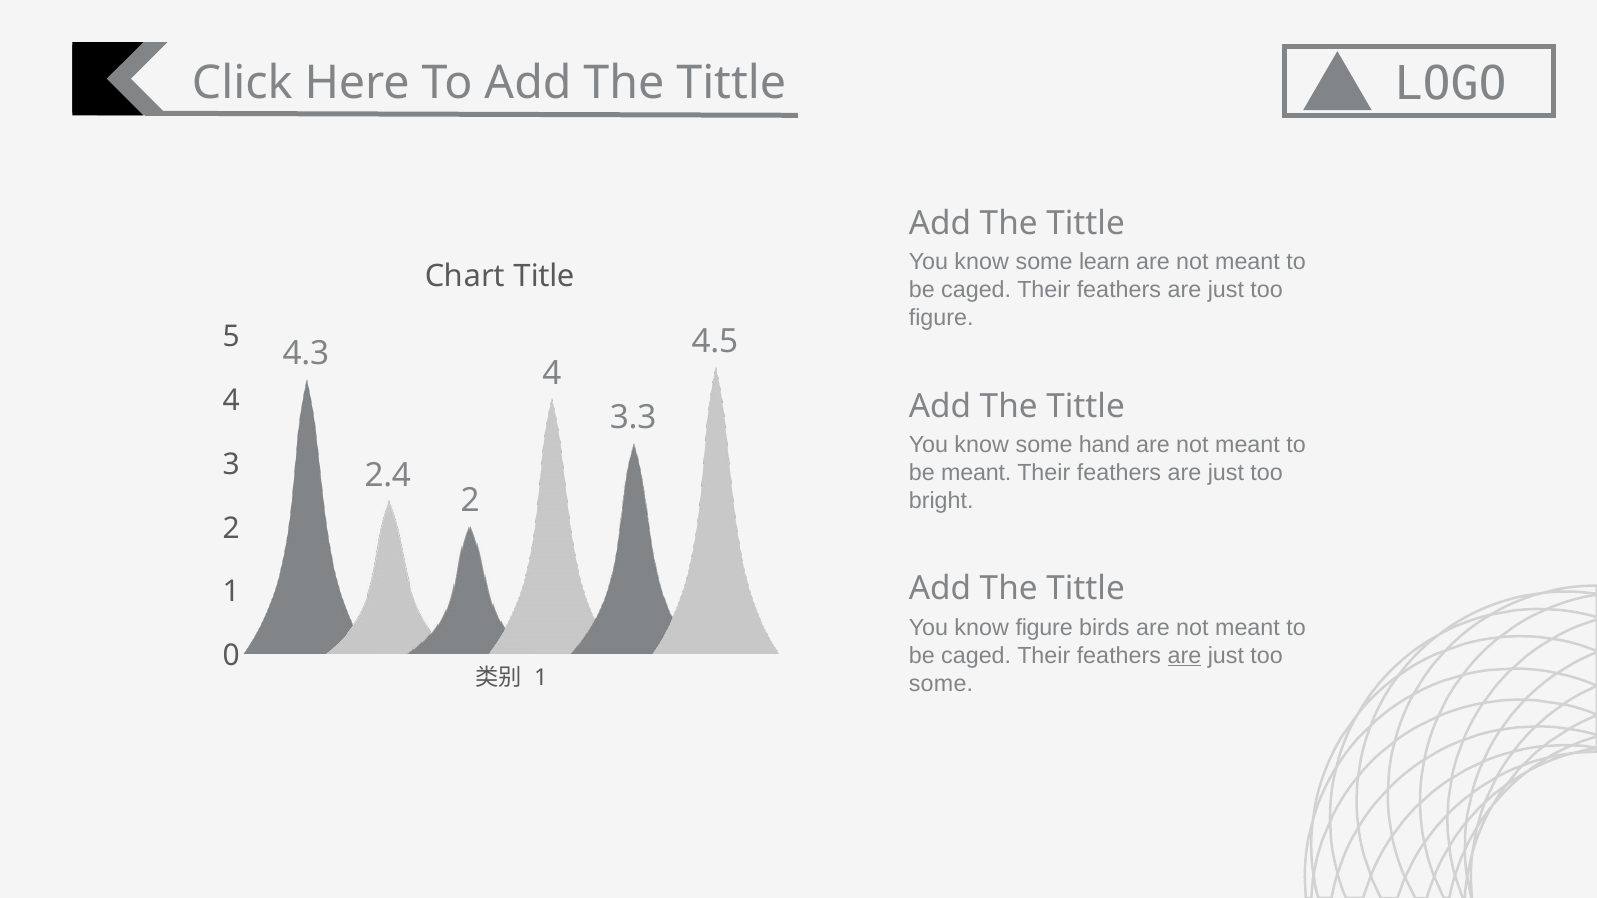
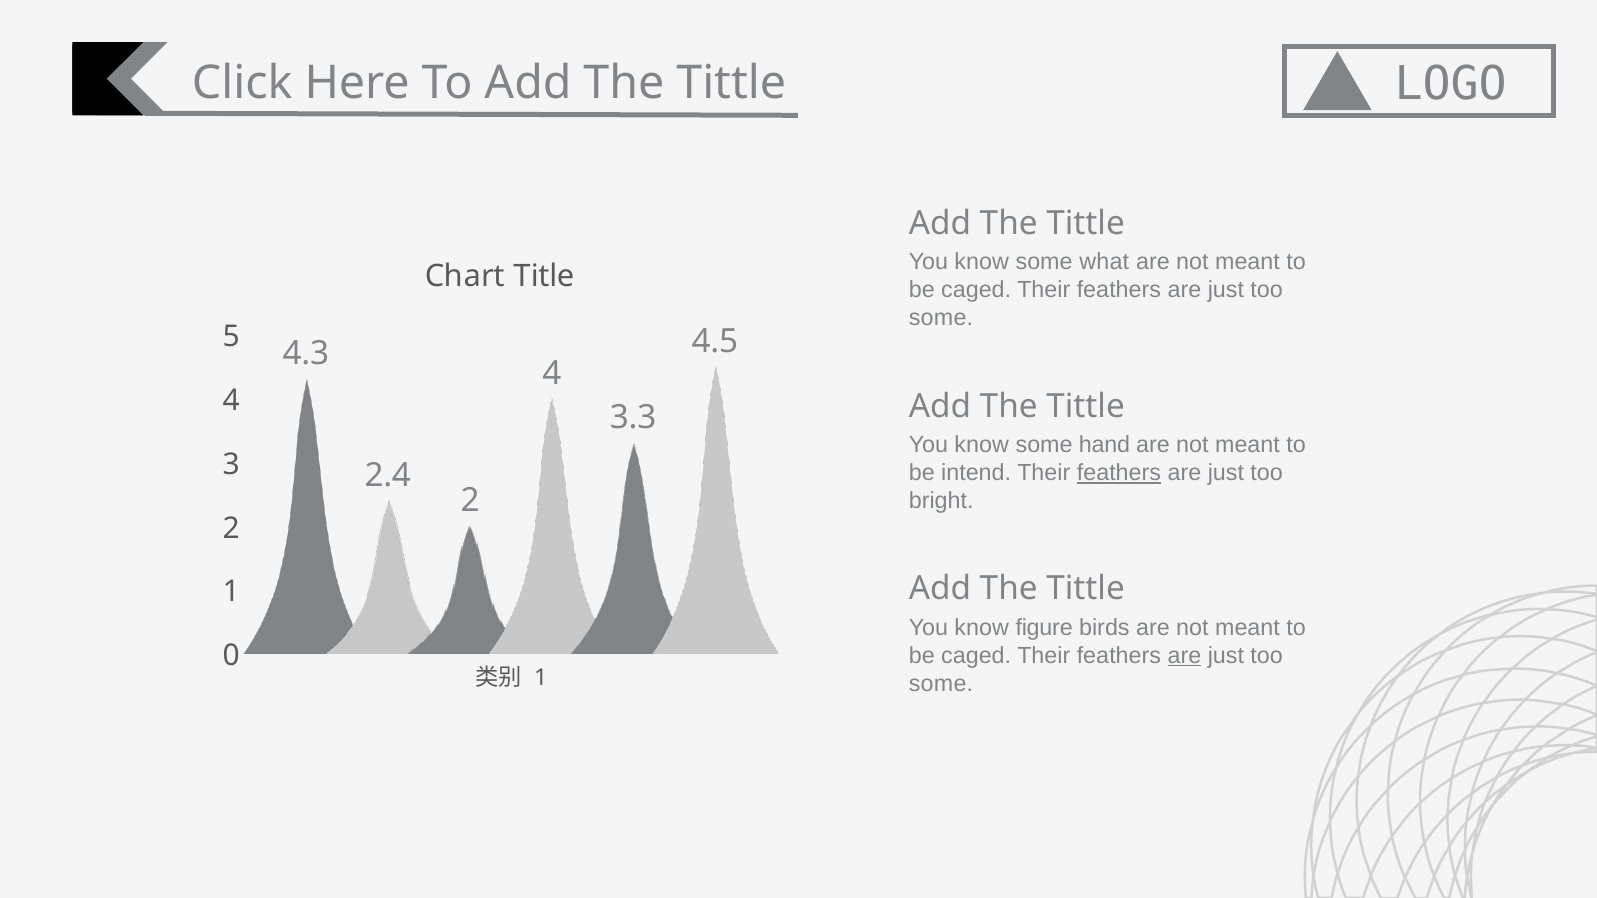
learn: learn -> what
figure at (941, 318): figure -> some
be meant: meant -> intend
feathers at (1119, 473) underline: none -> present
